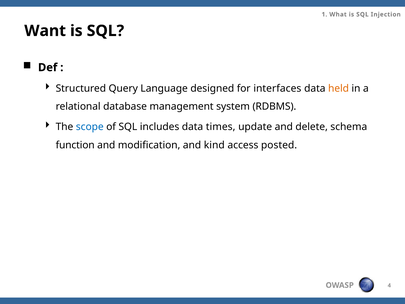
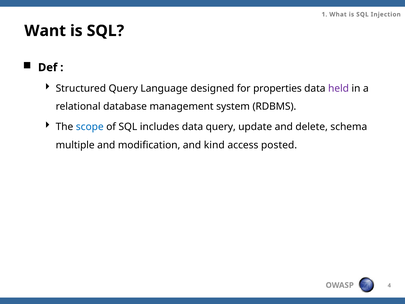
interfaces: interfaces -> properties
held colour: orange -> purple
data times: times -> query
function: function -> multiple
